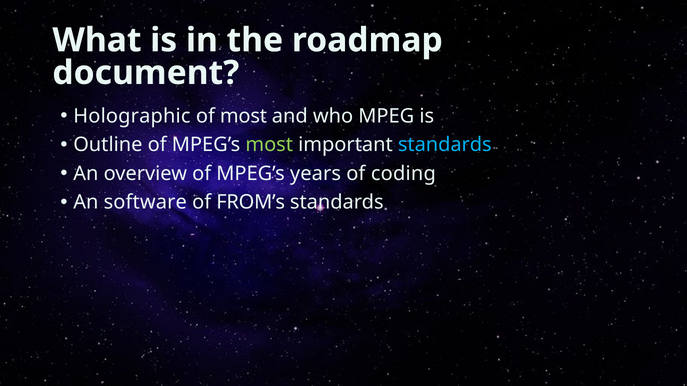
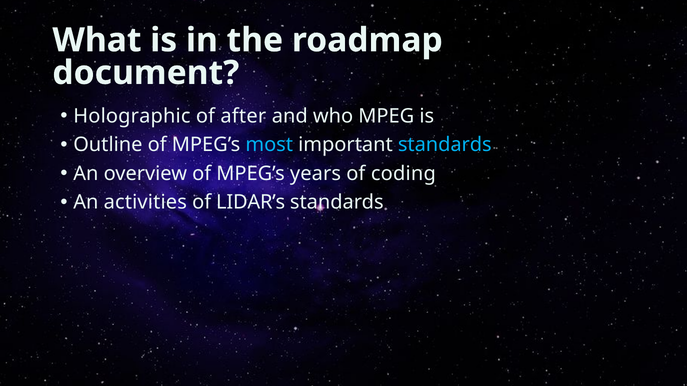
of most: most -> after
most at (269, 145) colour: light green -> light blue
software: software -> activities
FROM’s: FROM’s -> LIDAR’s
